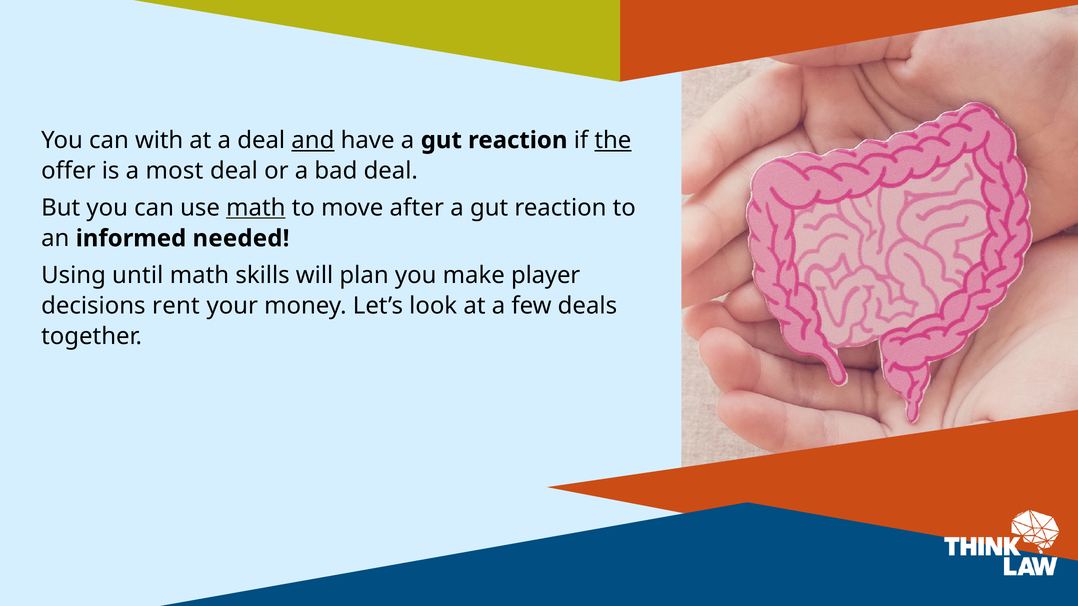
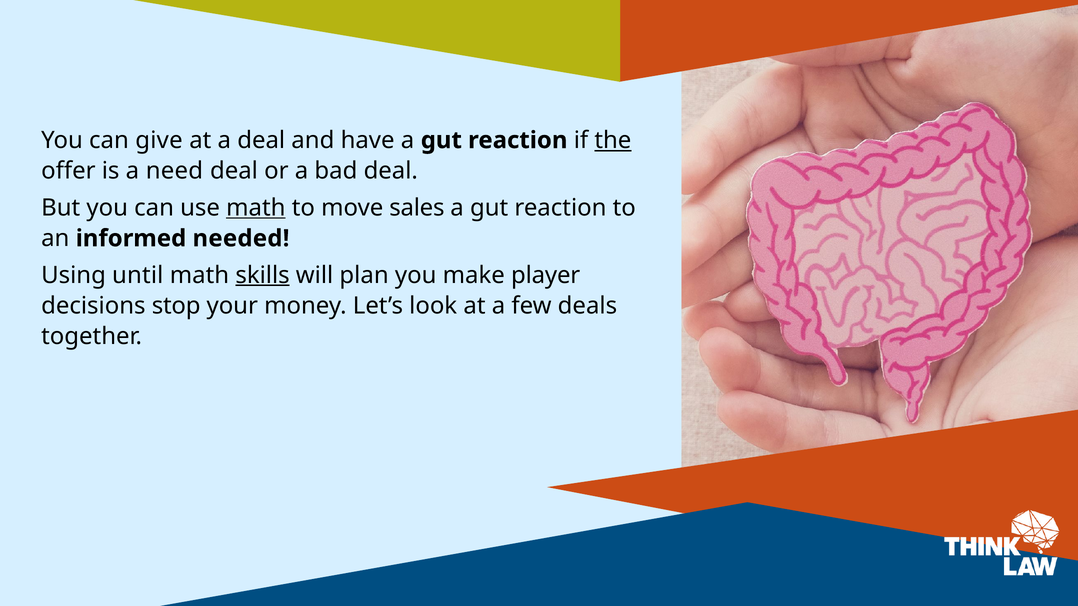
with: with -> give
and underline: present -> none
most: most -> need
after: after -> sales
skills underline: none -> present
rent: rent -> stop
